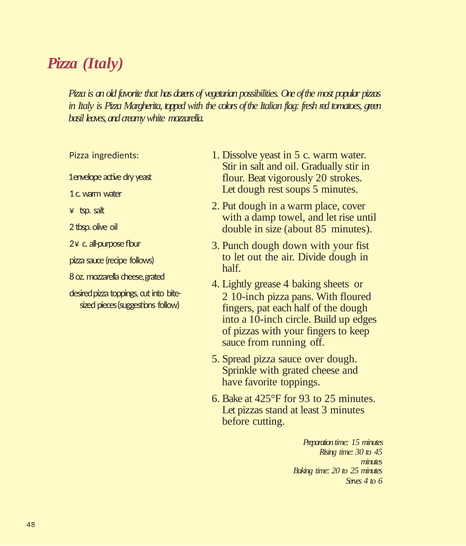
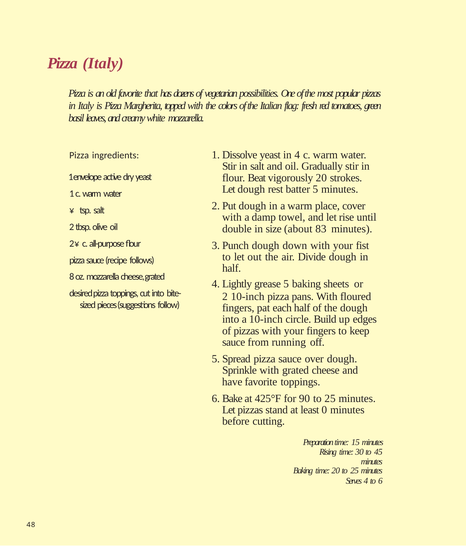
in 5: 5 -> 4
soups: soups -> batter
85: 85 -> 83
grease 4: 4 -> 5
93: 93 -> 90
3: 3 -> 0
